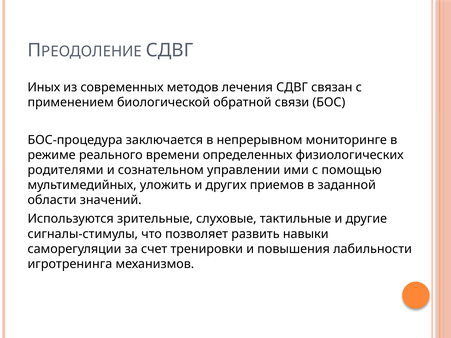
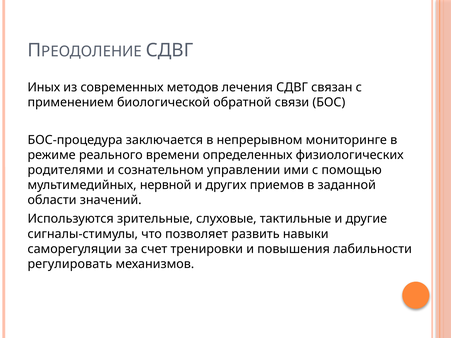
уложить: уложить -> нервной
игротренинга: игротренинга -> регулировать
